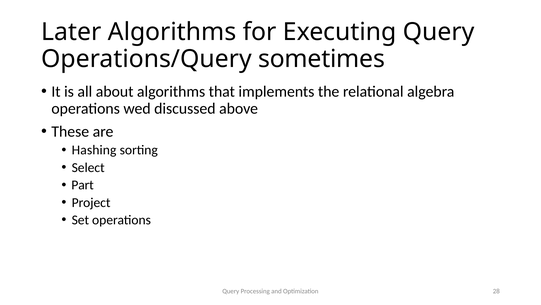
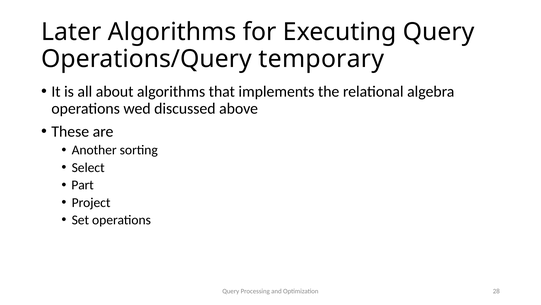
sometimes: sometimes -> temporary
Hashing: Hashing -> Another
